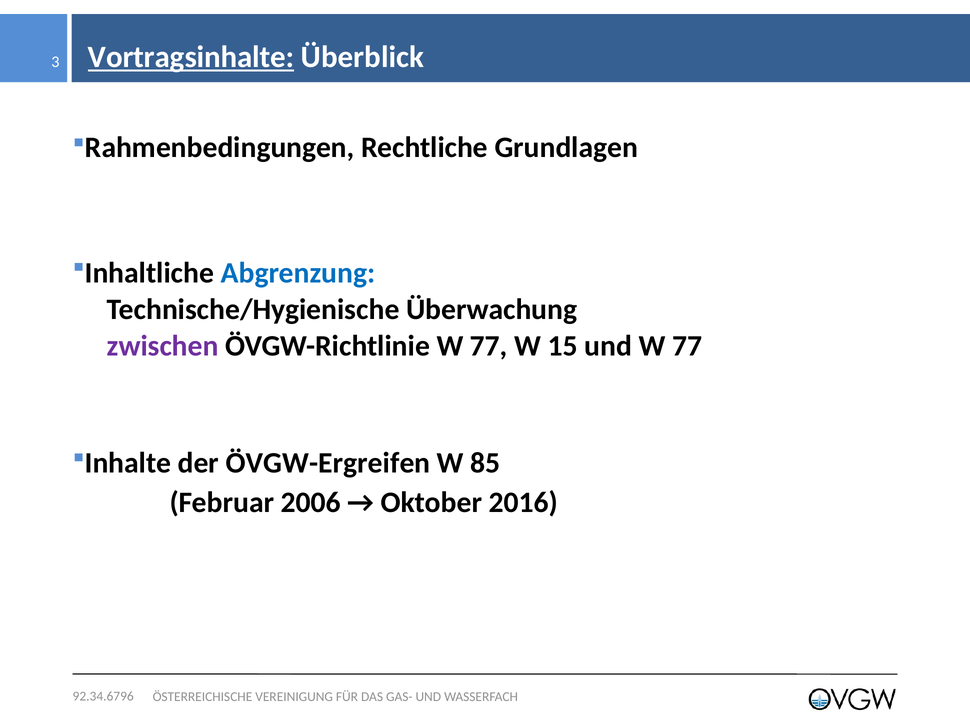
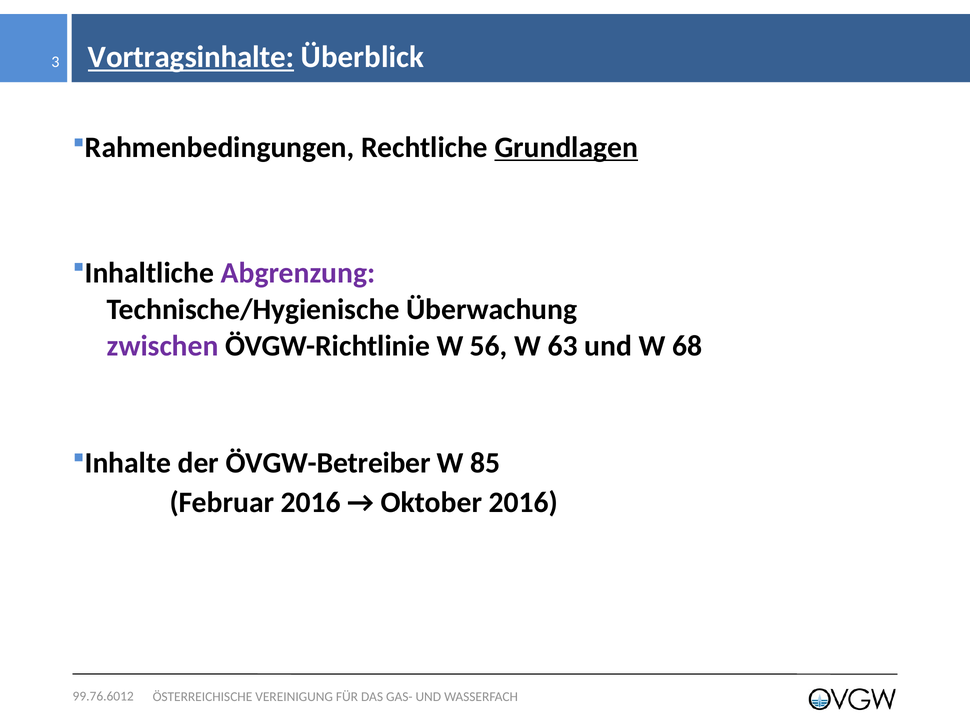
Grundlagen underline: none -> present
Abgrenzung colour: blue -> purple
ÖVGW-Richtlinie W 77: 77 -> 56
15: 15 -> 63
und W 77: 77 -> 68
ÖVGW-Ergreifen: ÖVGW-Ergreifen -> ÖVGW-Betreiber
Februar 2006: 2006 -> 2016
92.34.6796: 92.34.6796 -> 99.76.6012
